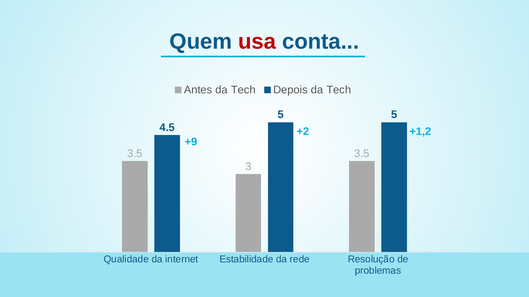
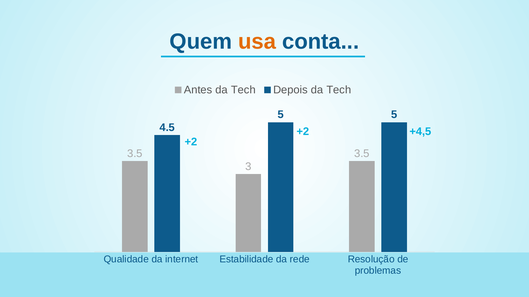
usa colour: red -> orange
+1,2: +1,2 -> +4,5
+9 at (191, 142): +9 -> +2
